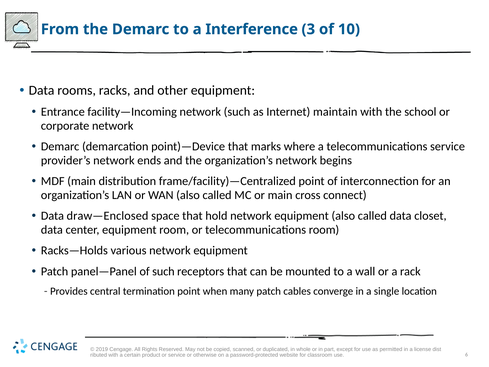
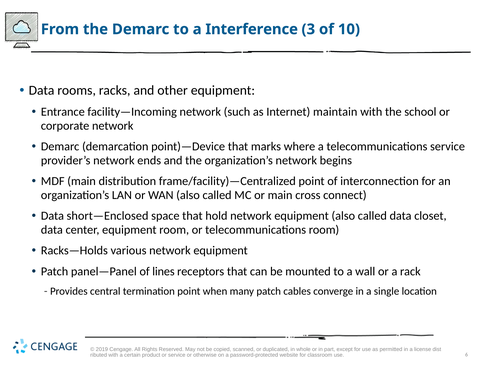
draw—Enclosed: draw—Enclosed -> short—Enclosed
of such: such -> lines
